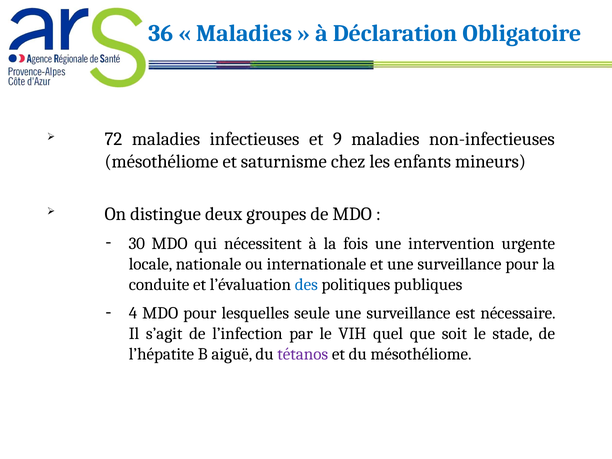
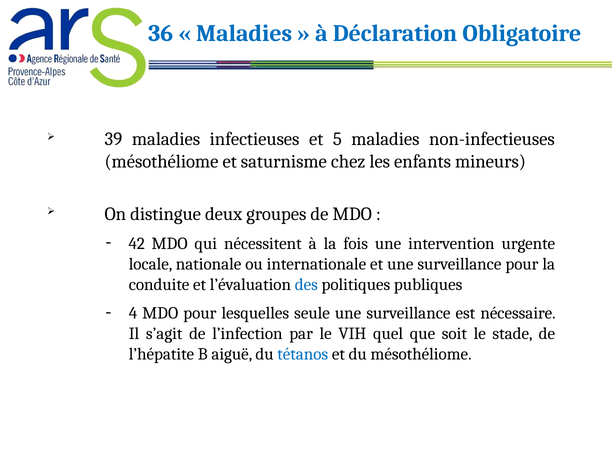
72: 72 -> 39
9: 9 -> 5
30: 30 -> 42
tétanos colour: purple -> blue
